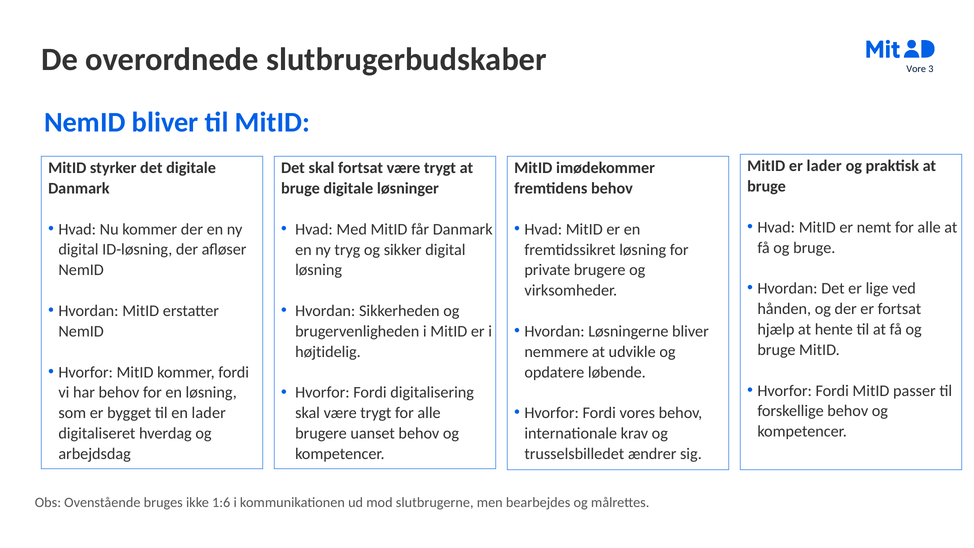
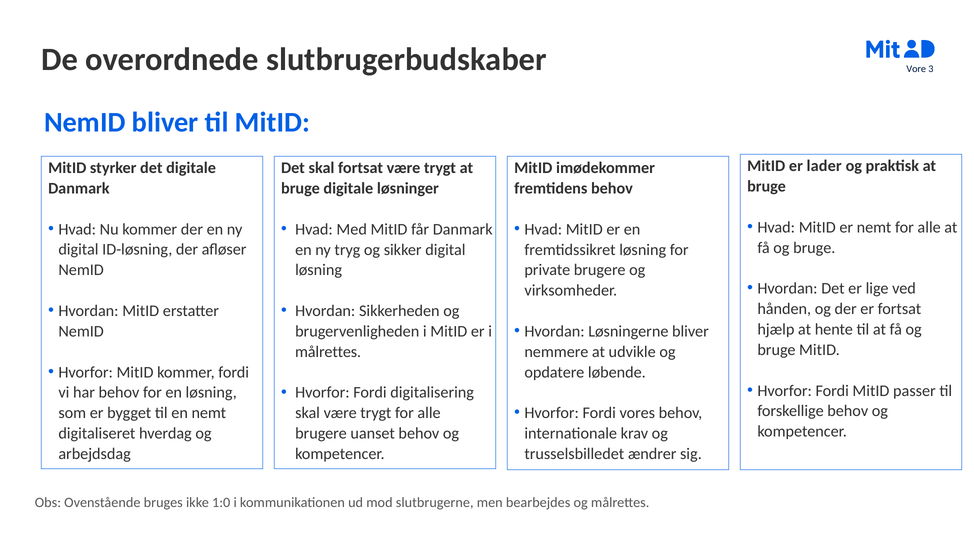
højtidelig at (328, 352): højtidelig -> målrettes
en lader: lader -> nemt
1:6: 1:6 -> 1:0
